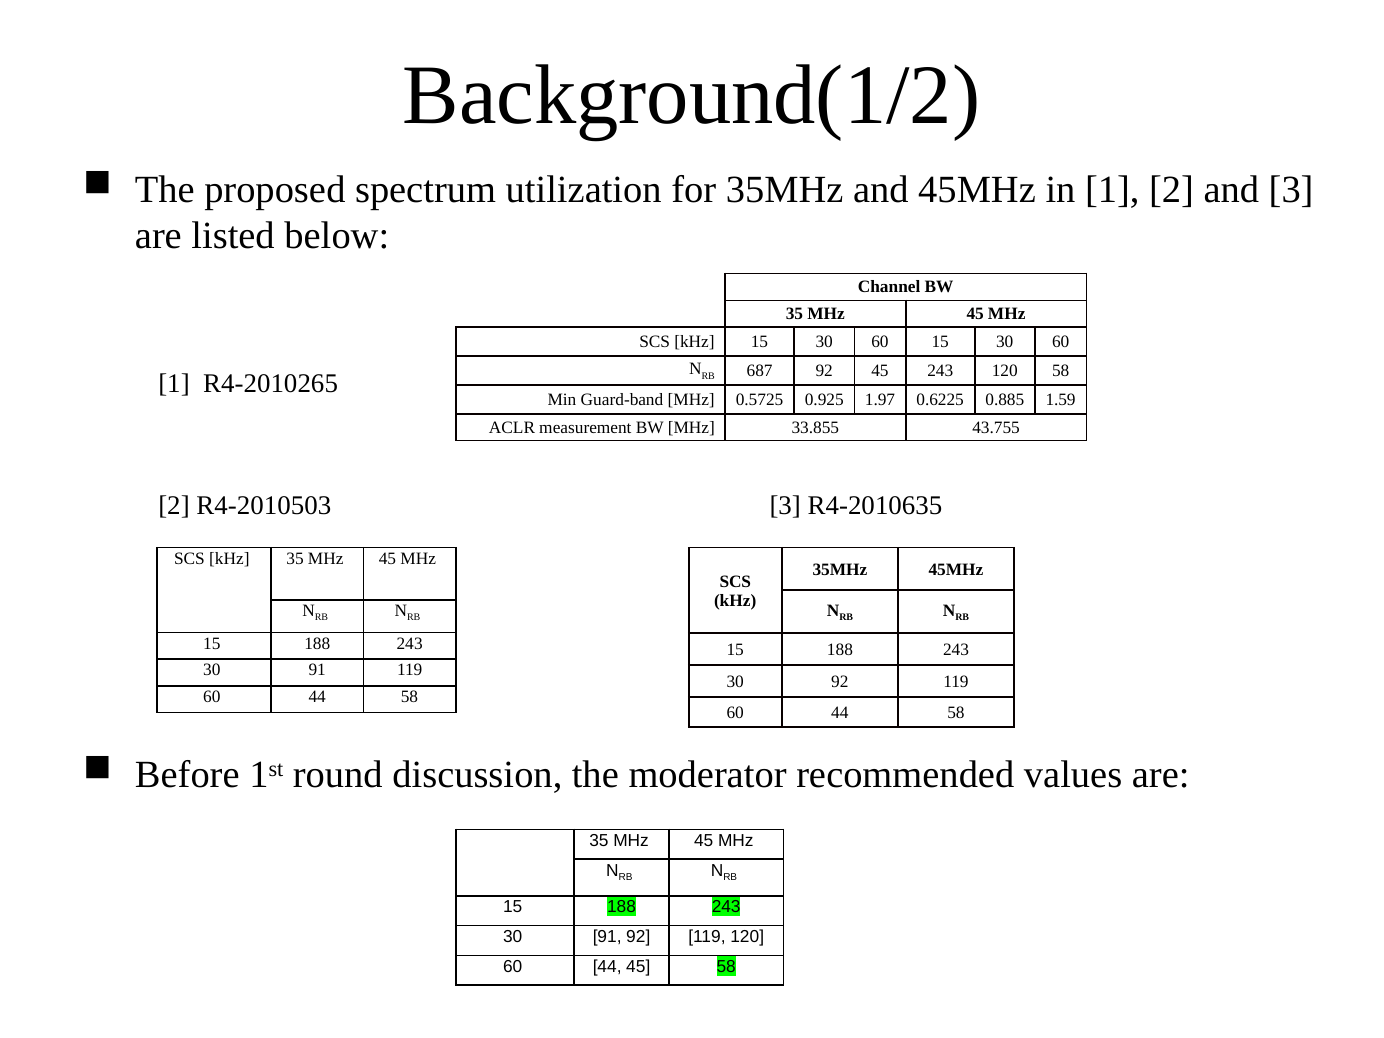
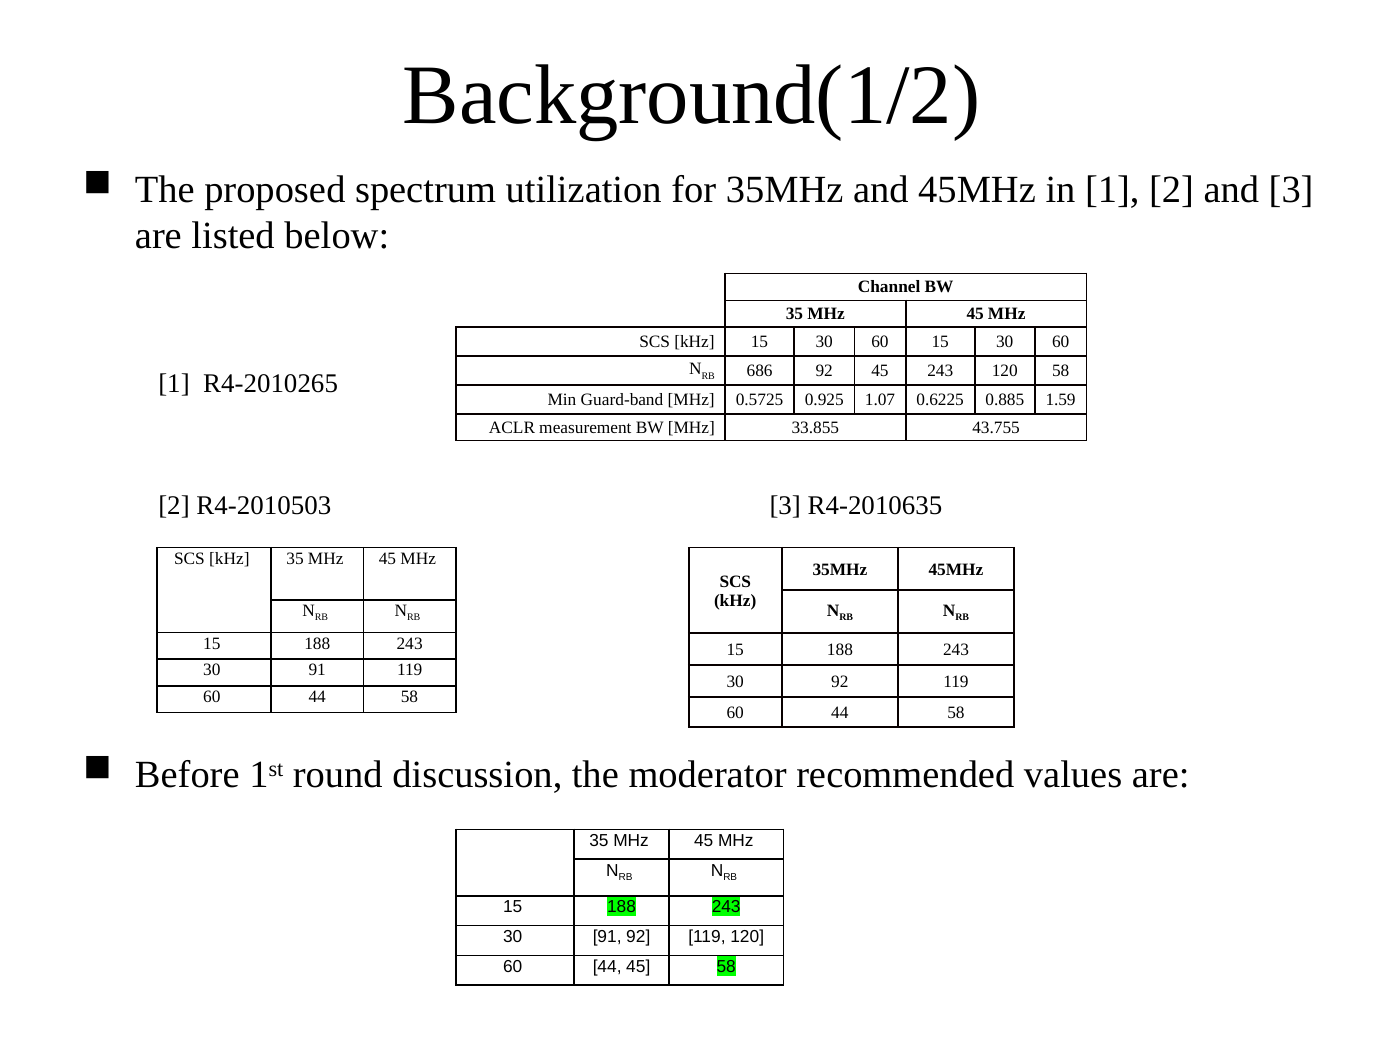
687: 687 -> 686
1.97: 1.97 -> 1.07
